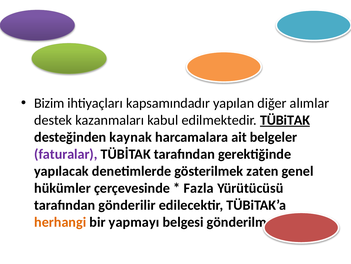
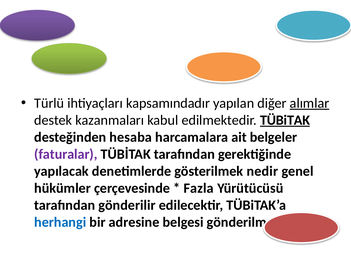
Bizim: Bizim -> Türlü
alımlar underline: none -> present
kaynak: kaynak -> hesaba
zaten: zaten -> nedir
herhangi colour: orange -> blue
yapmayı: yapmayı -> adresine
